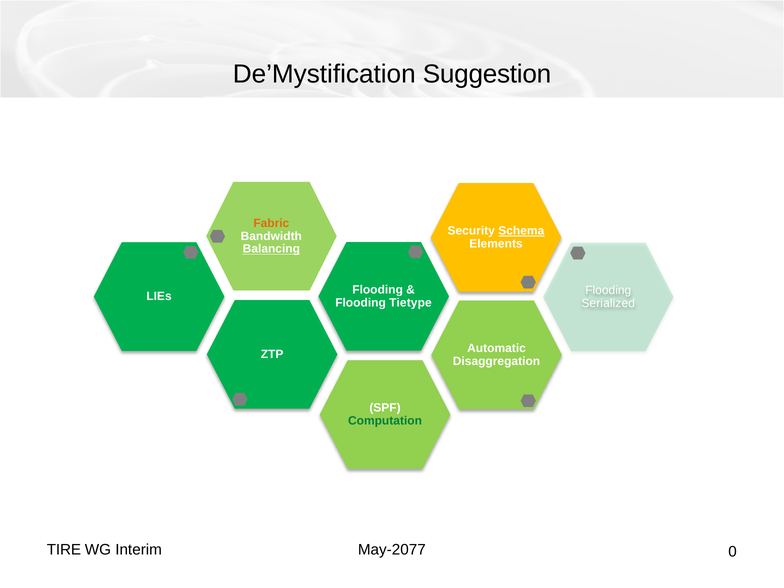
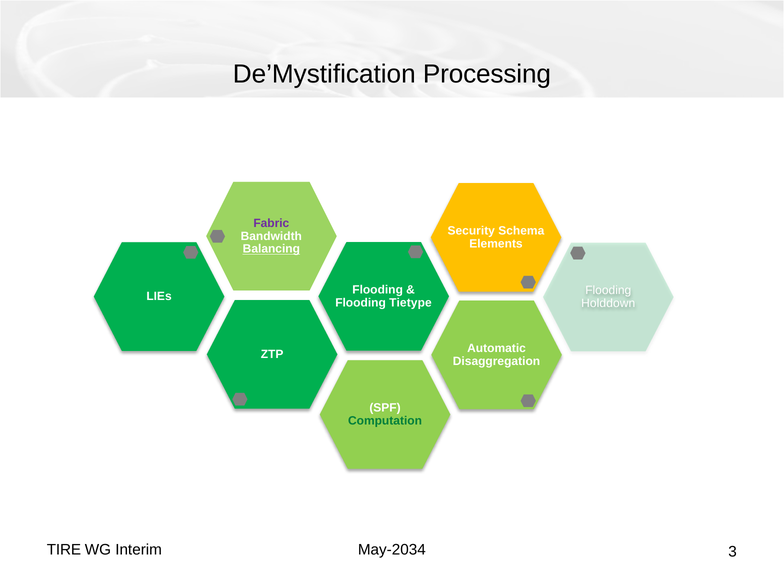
Suggestion: Suggestion -> Processing
Fabric colour: orange -> purple
Schema underline: present -> none
Serialized: Serialized -> Holddown
May-2077: May-2077 -> May-2034
0: 0 -> 3
